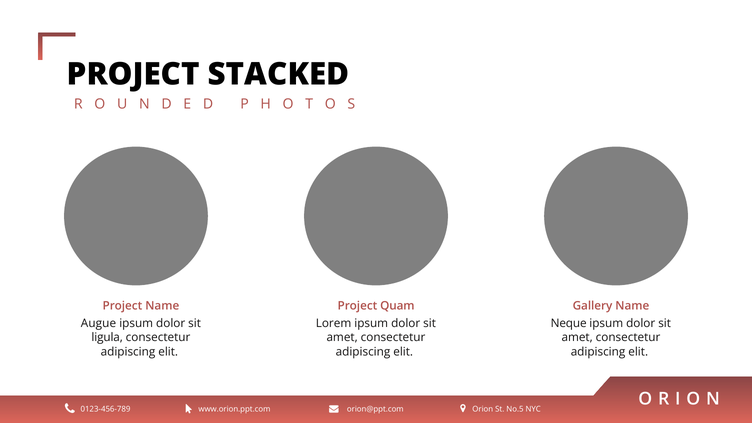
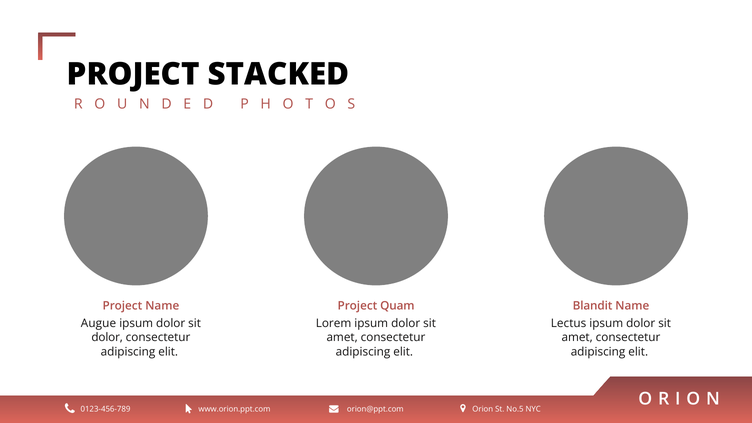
Gallery: Gallery -> Blandit
Neque: Neque -> Lectus
ligula at (107, 338): ligula -> dolor
